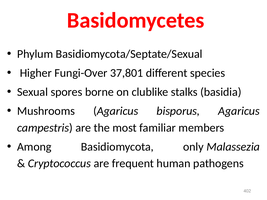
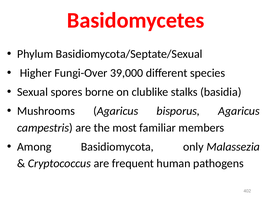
37,801: 37,801 -> 39,000
